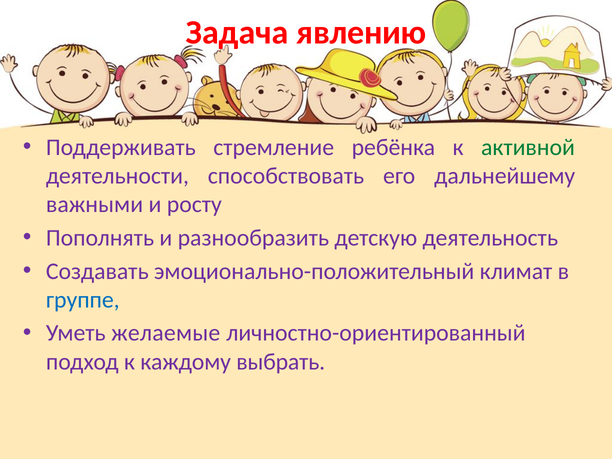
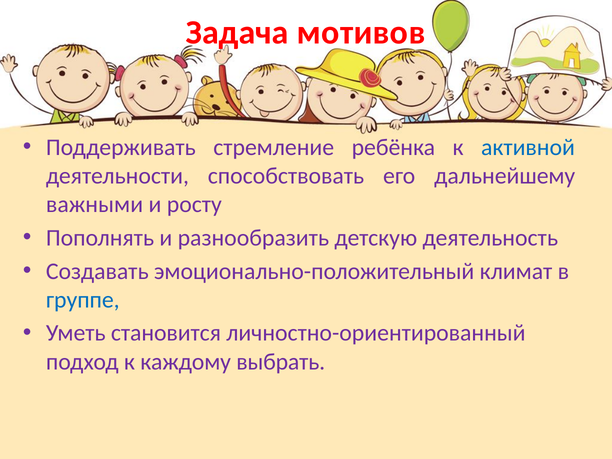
явлению: явлению -> мотивов
активной colour: green -> blue
желаемые: желаемые -> становится
